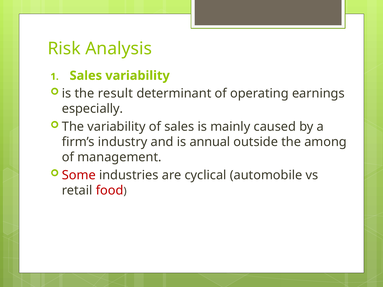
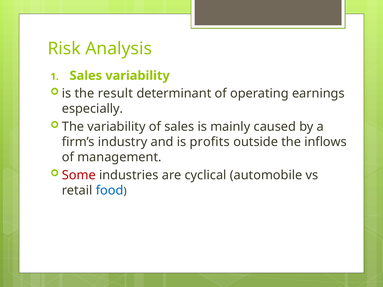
annual: annual -> profits
among: among -> inflows
food colour: red -> blue
